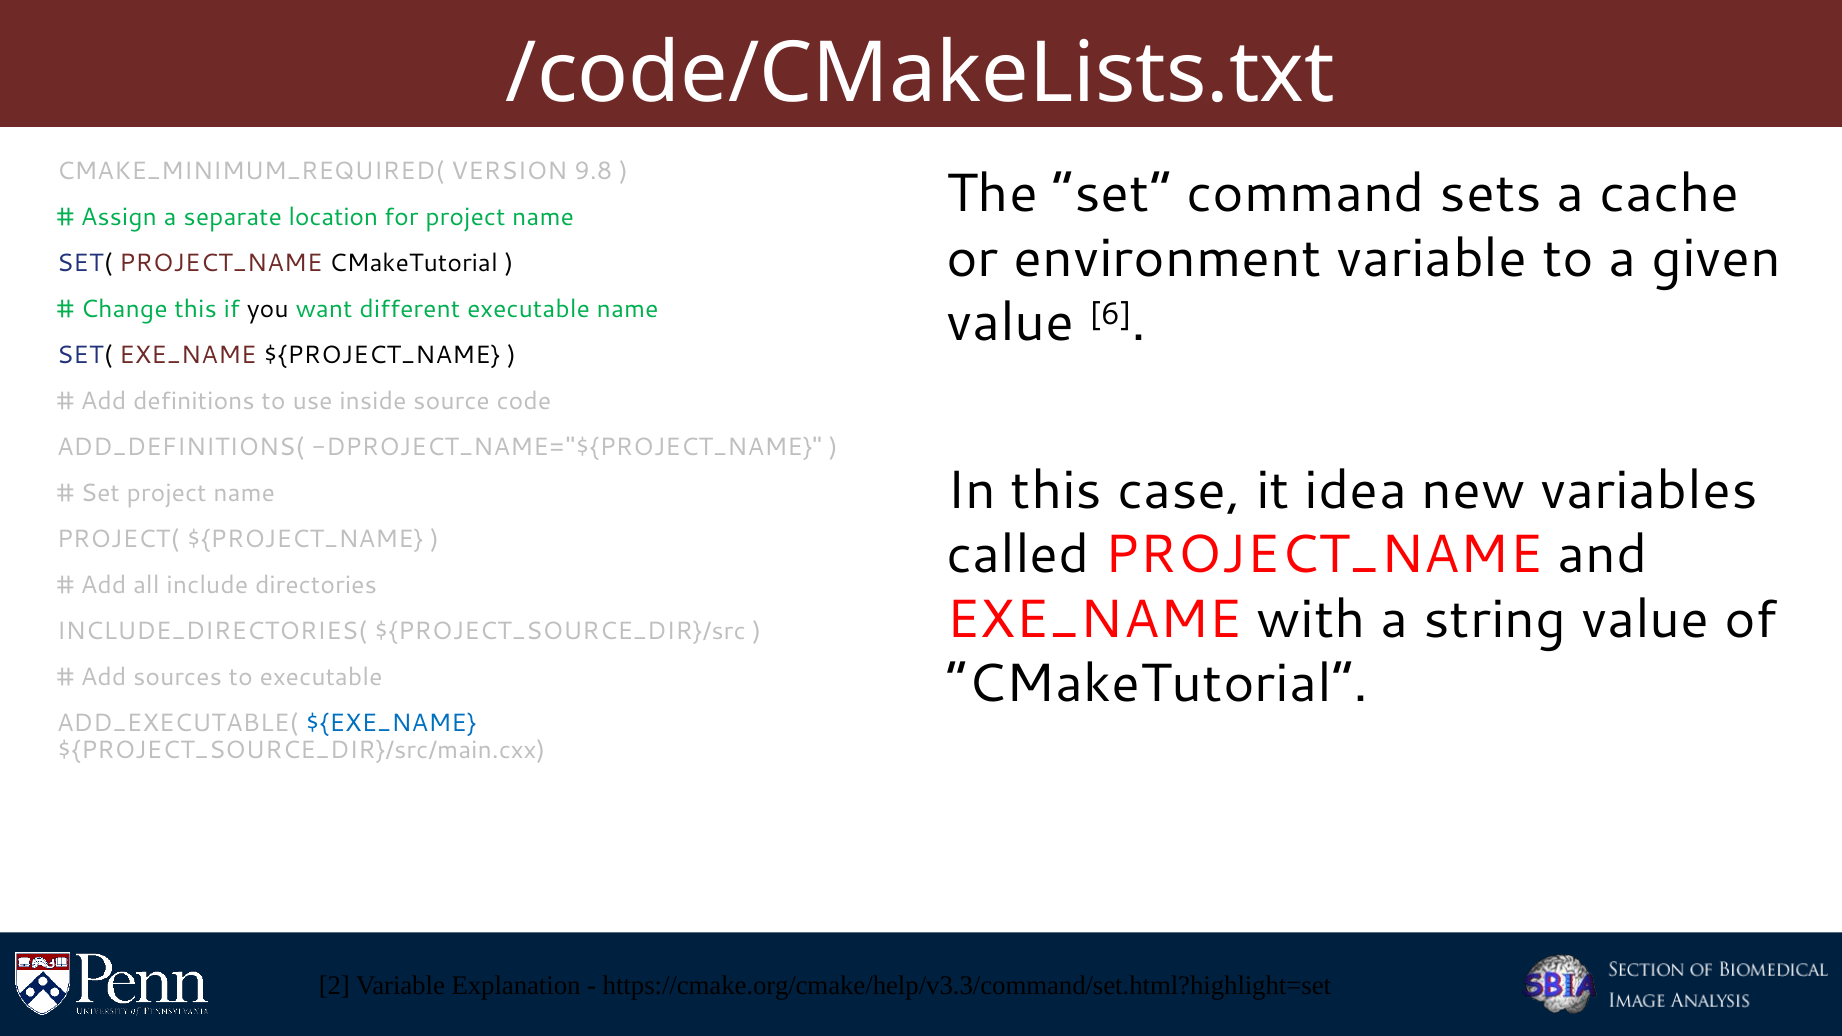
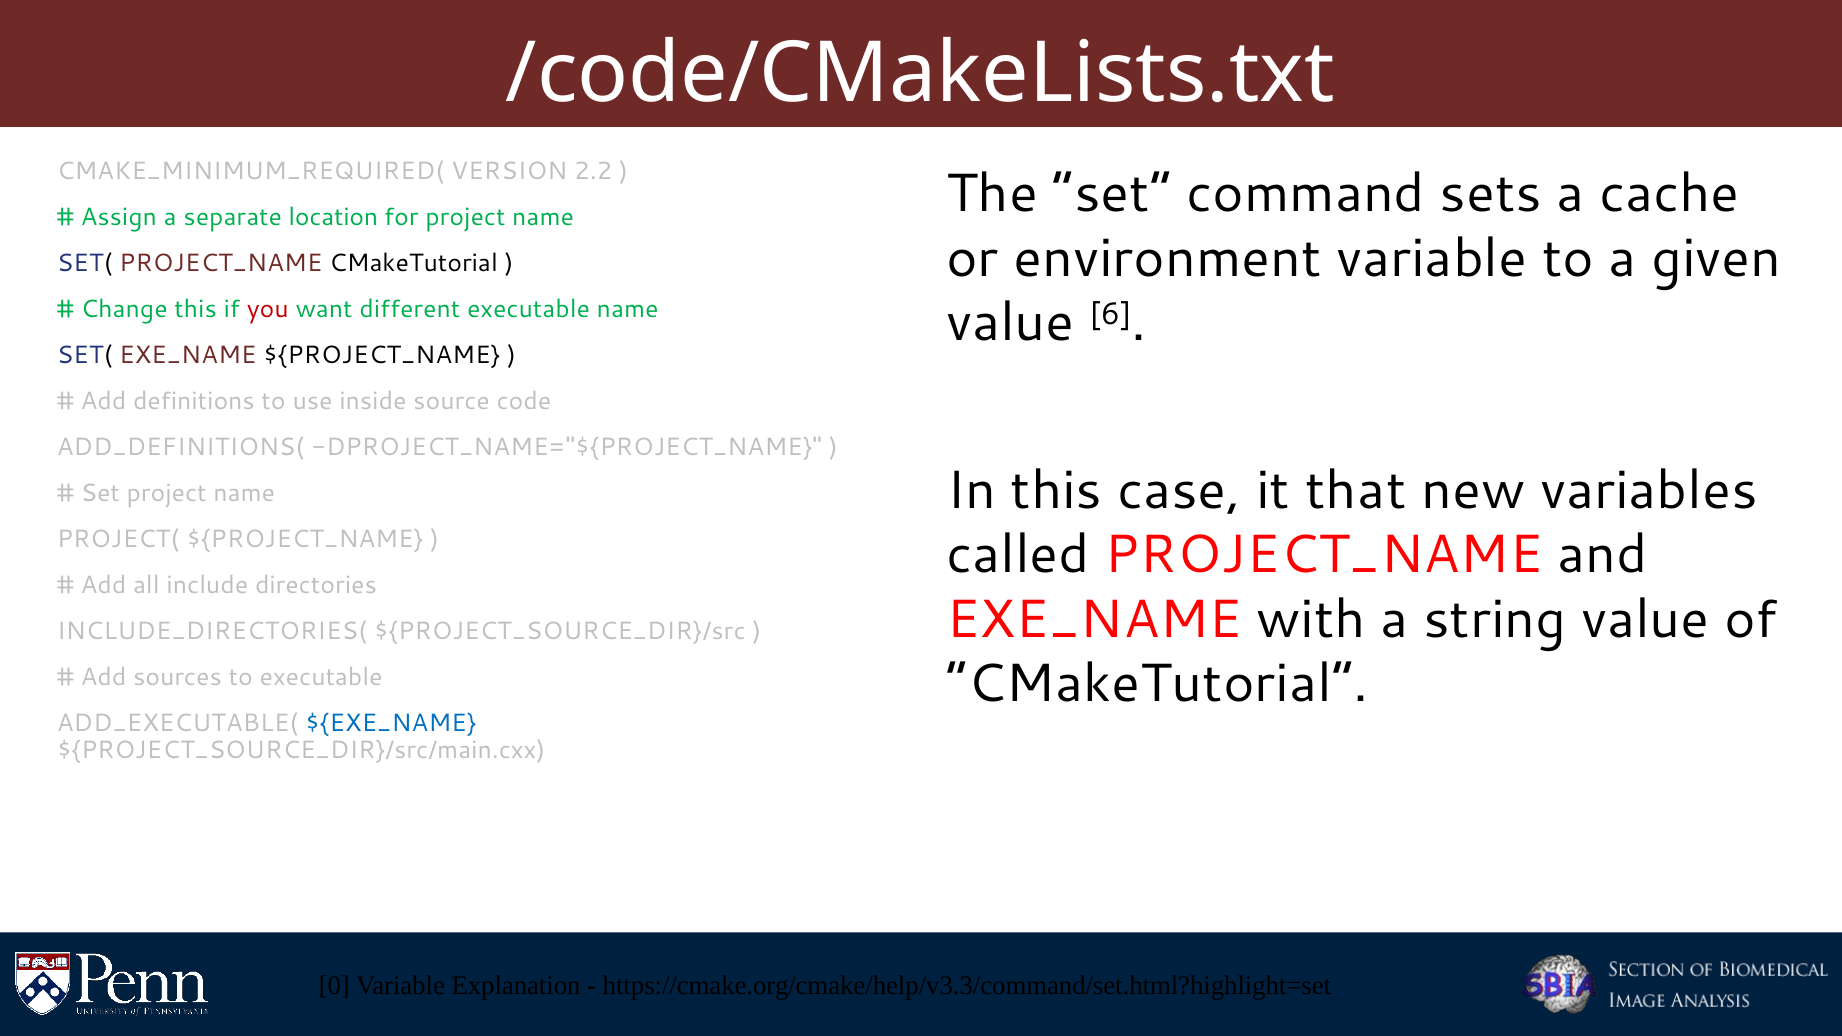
9.8: 9.8 -> 2.2
you colour: black -> red
idea: idea -> that
2: 2 -> 0
